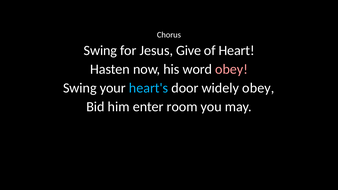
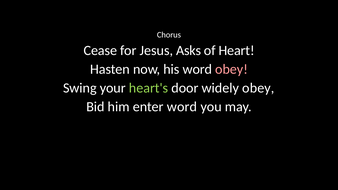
Swing at (100, 51): Swing -> Cease
Give: Give -> Asks
heart's colour: light blue -> light green
enter room: room -> word
